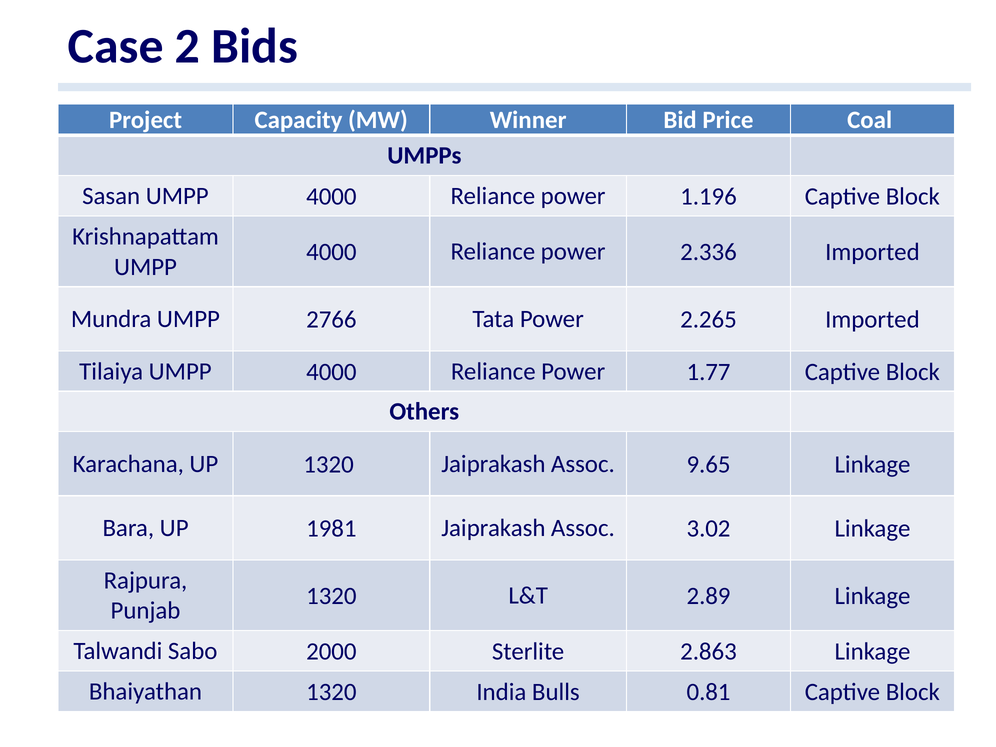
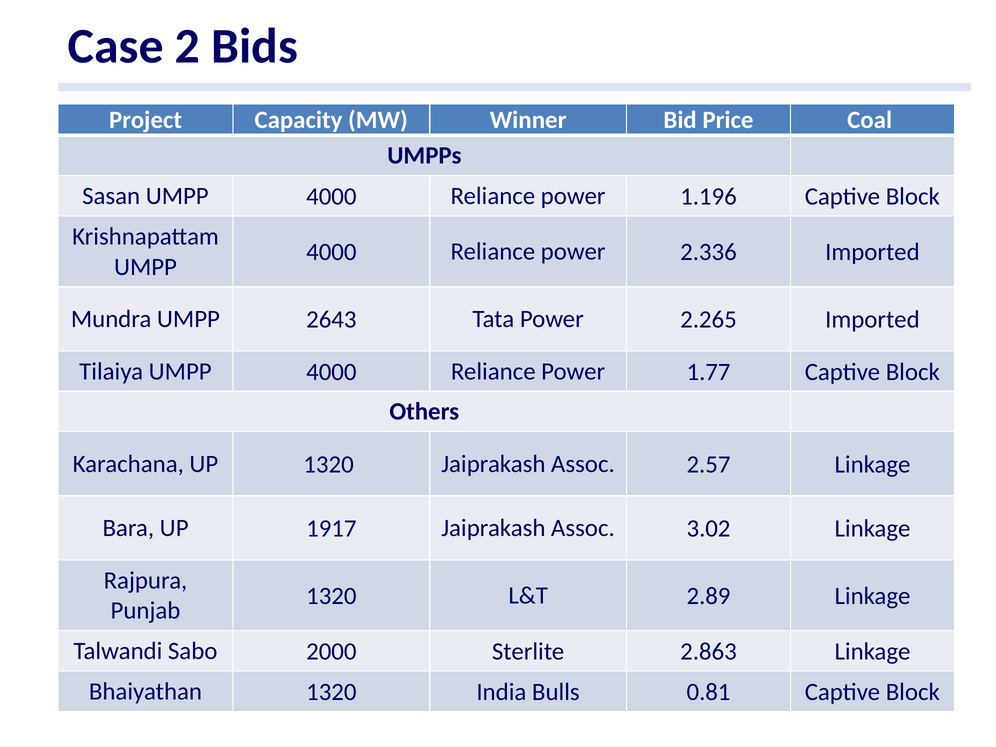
2766: 2766 -> 2643
9.65: 9.65 -> 2.57
1981: 1981 -> 1917
